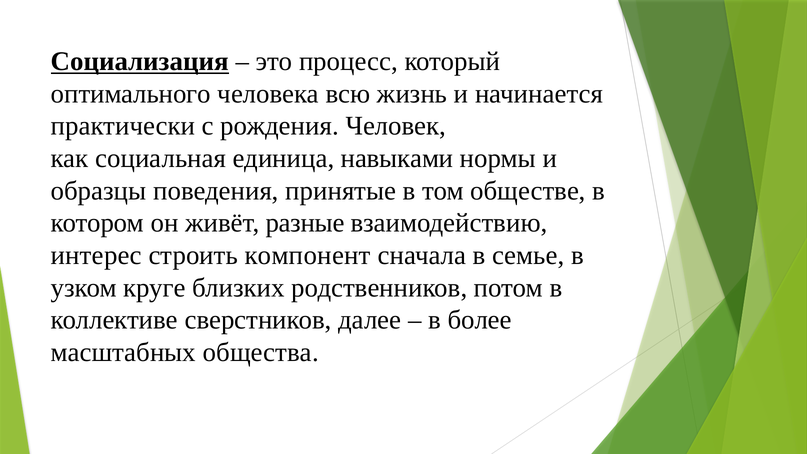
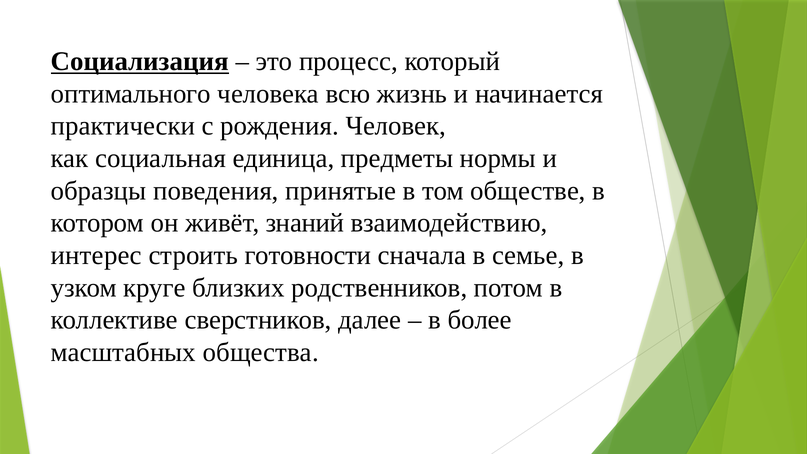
навыками: навыками -> предметы
разные: разные -> знаний
компонент: компонент -> готовности
